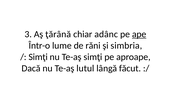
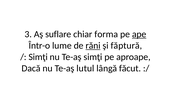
ţărână: ţărână -> suflare
adânc: adânc -> forma
răni underline: none -> present
simbria: simbria -> făptură
